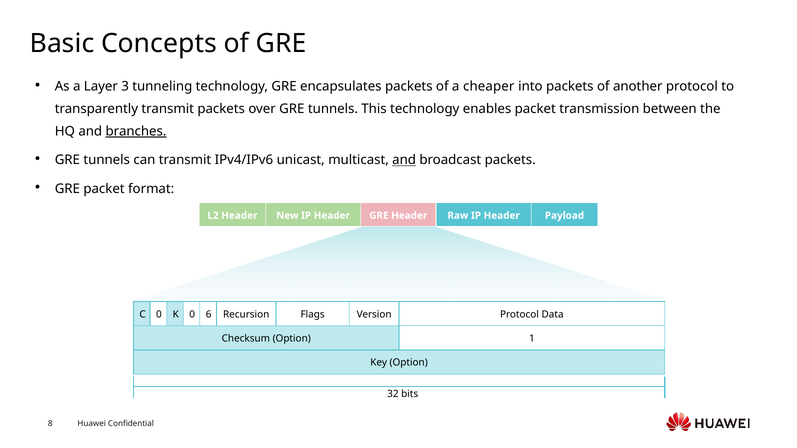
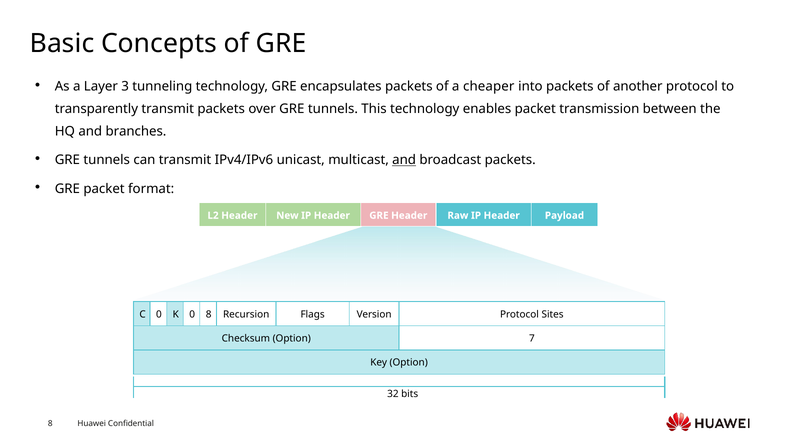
branches underline: present -> none
0 6: 6 -> 8
Data: Data -> Sites
1: 1 -> 7
